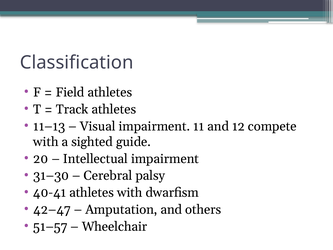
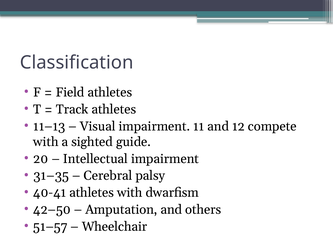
31–30: 31–30 -> 31–35
42–47: 42–47 -> 42–50
